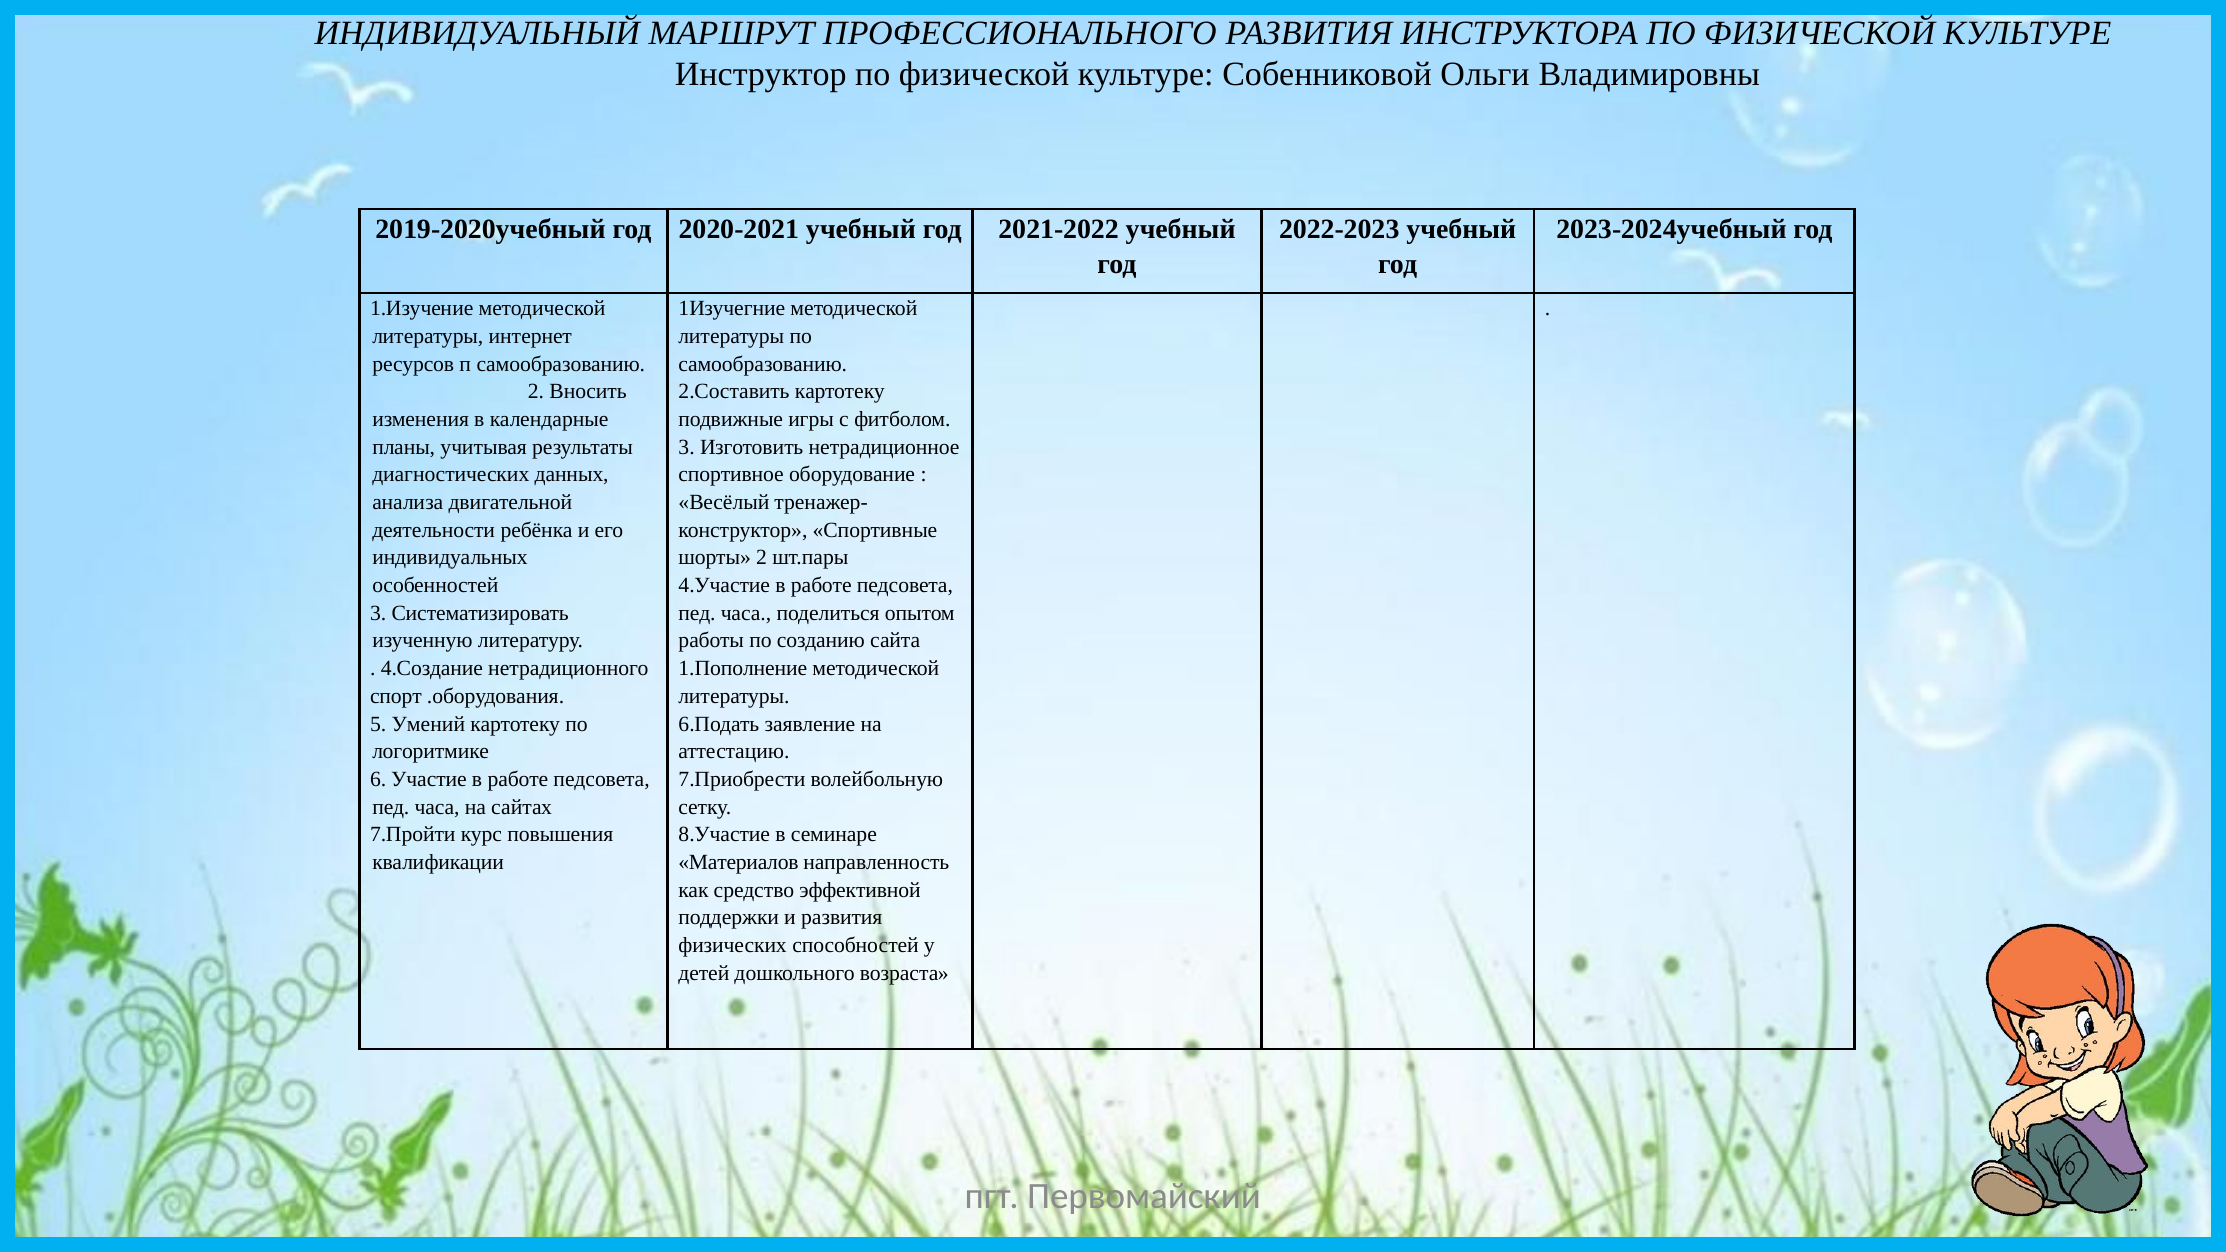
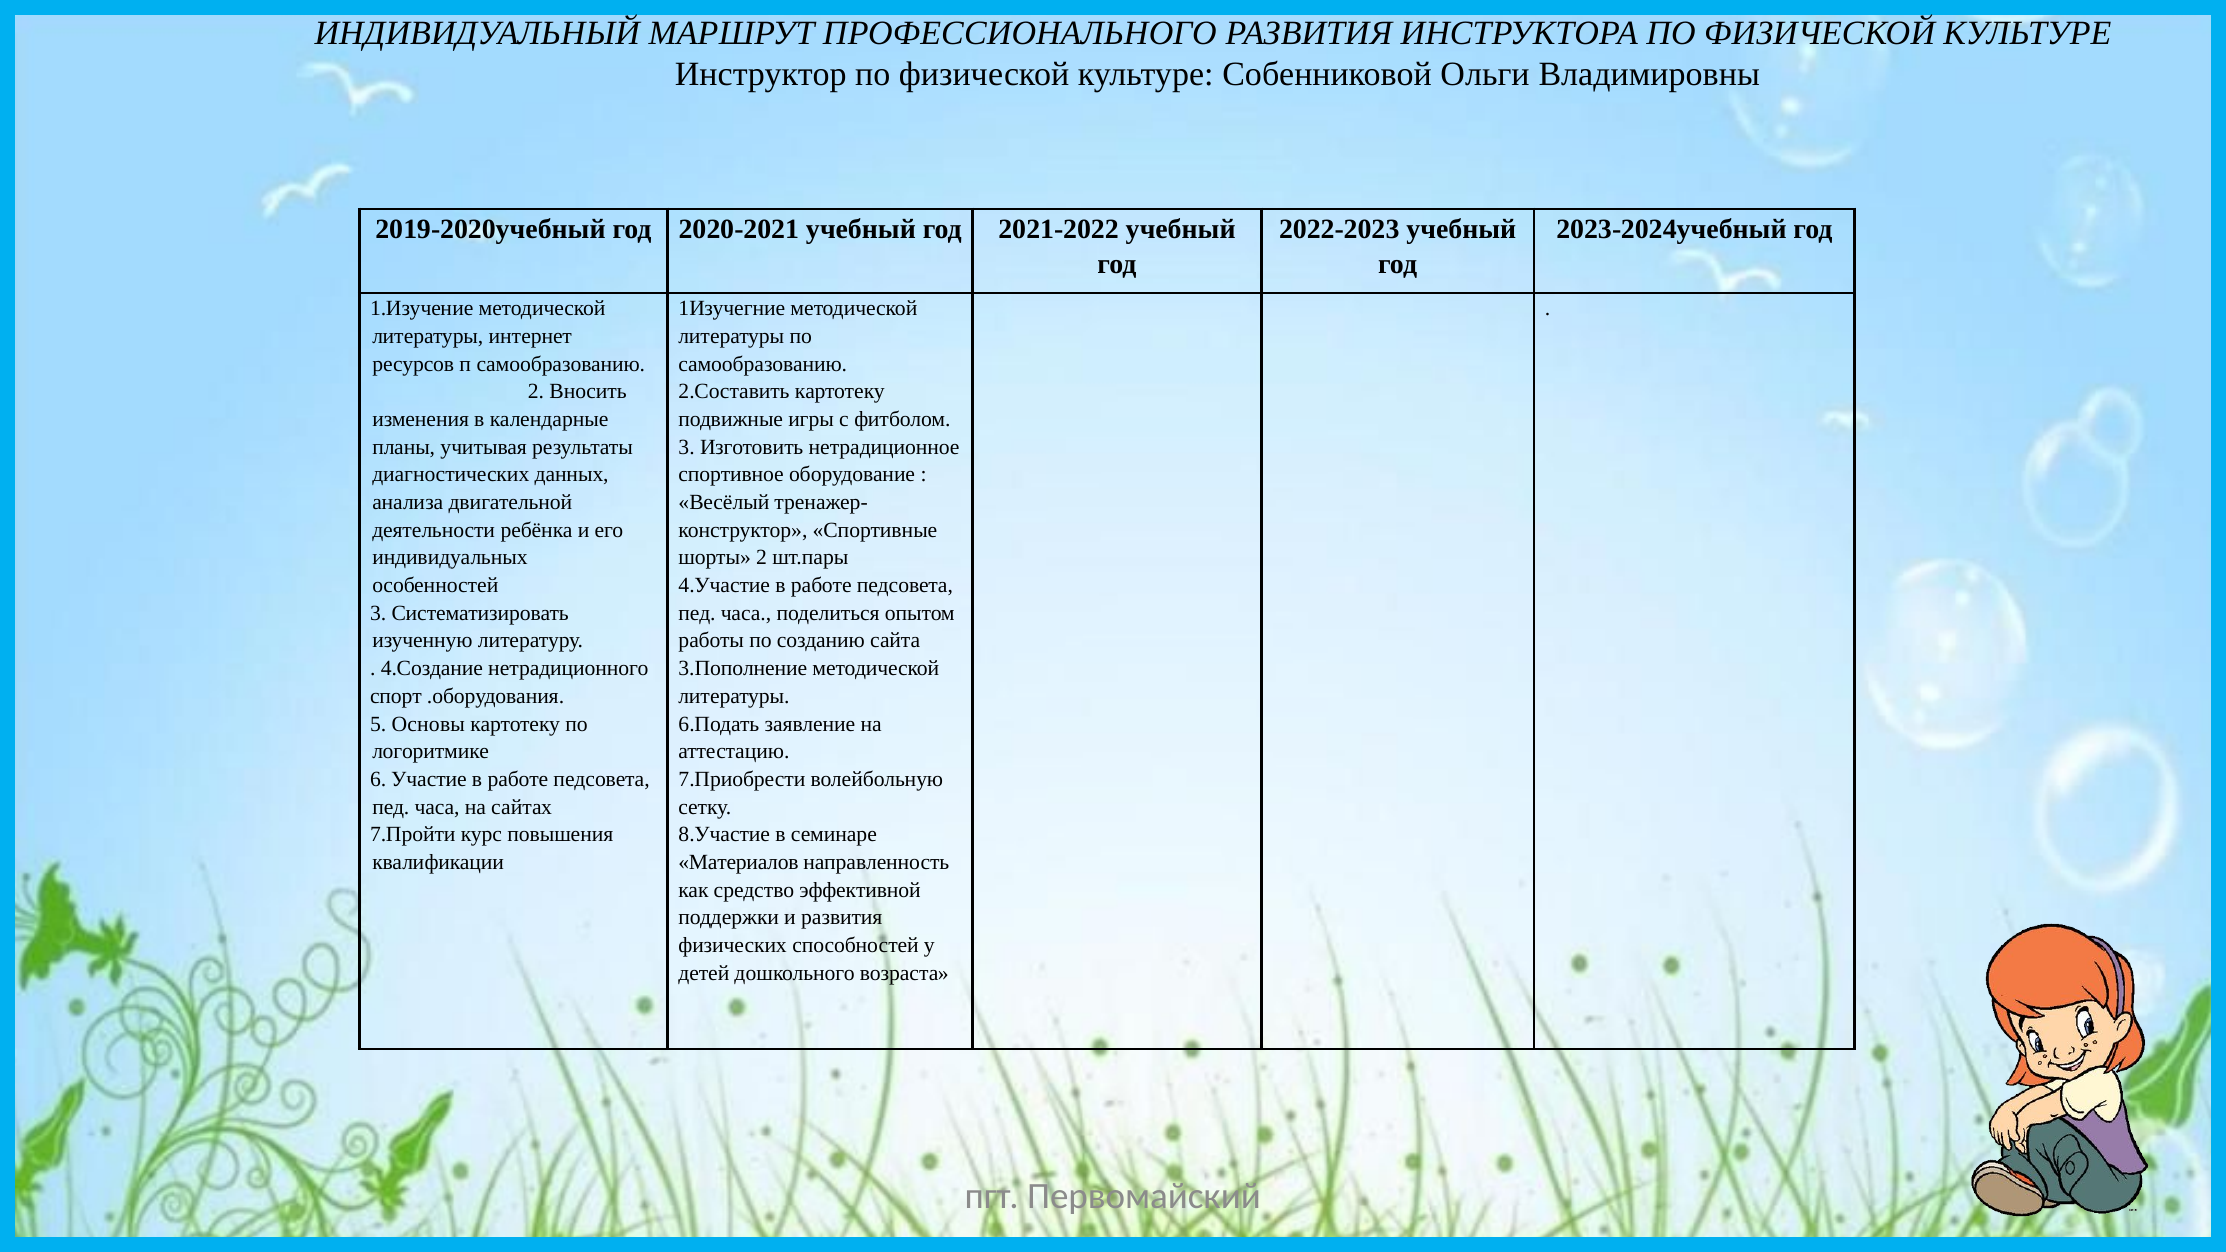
1.Пополнение: 1.Пополнение -> 3.Пополнение
Умений: Умений -> Основы
